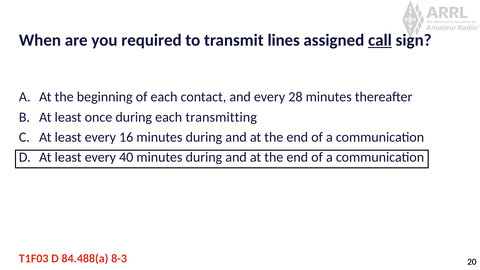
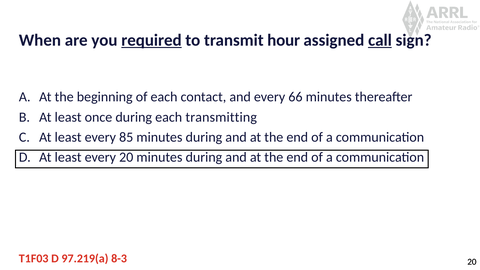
required underline: none -> present
lines: lines -> hour
28: 28 -> 66
16: 16 -> 85
every 40: 40 -> 20
84.488(a: 84.488(a -> 97.219(a
